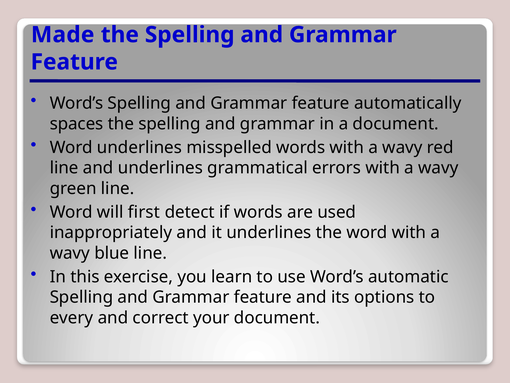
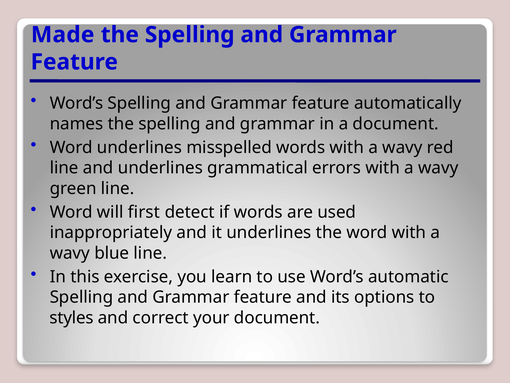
spaces: spaces -> names
every: every -> styles
